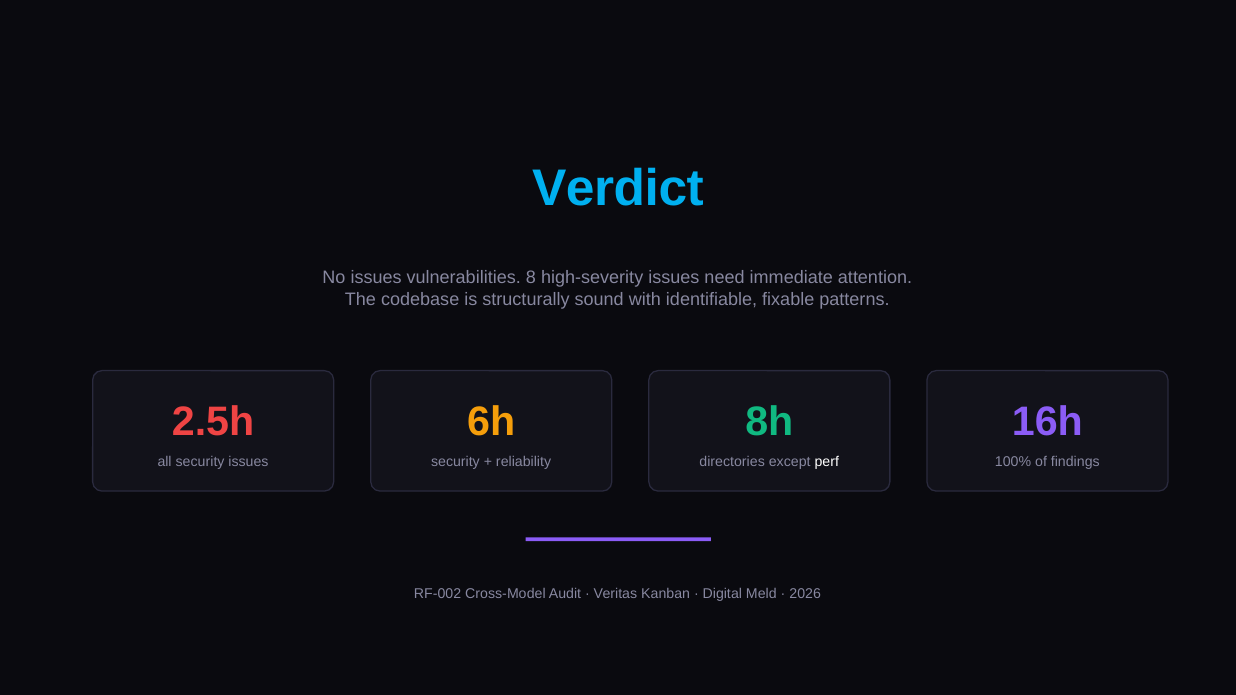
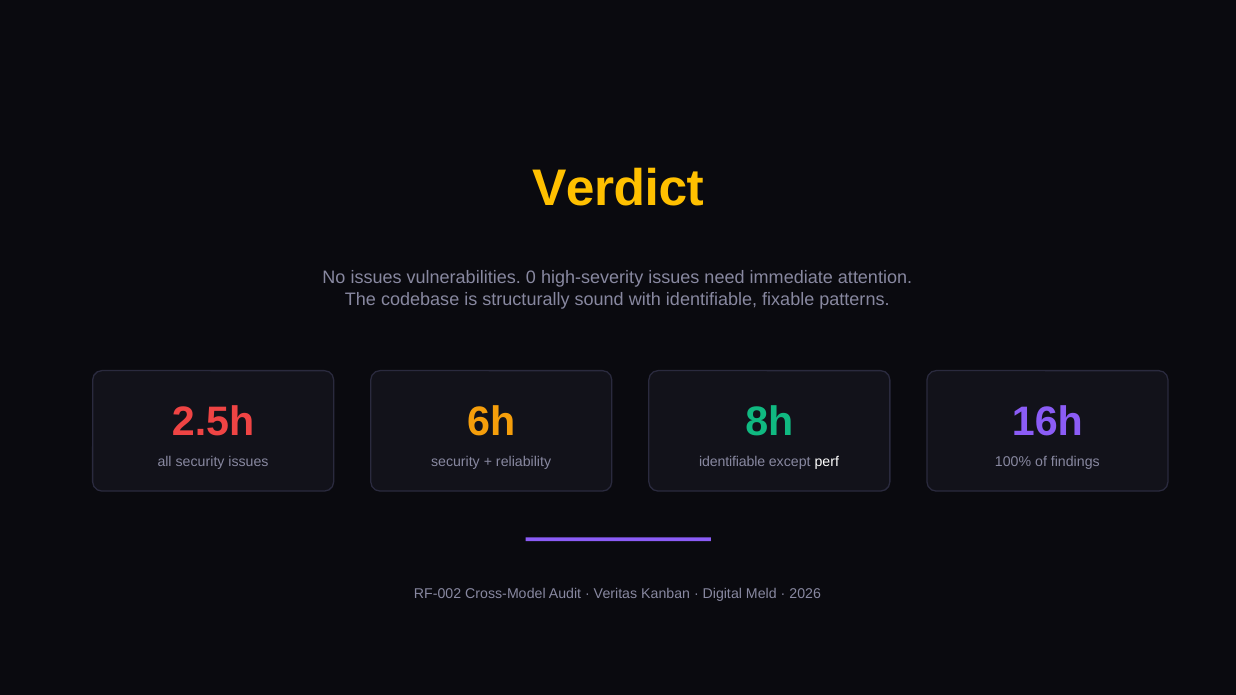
Verdict colour: light blue -> yellow
8: 8 -> 0
directories at (732, 462): directories -> identifiable
